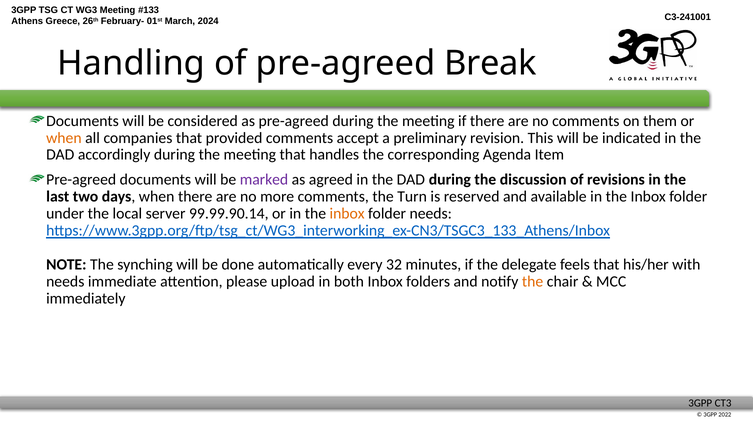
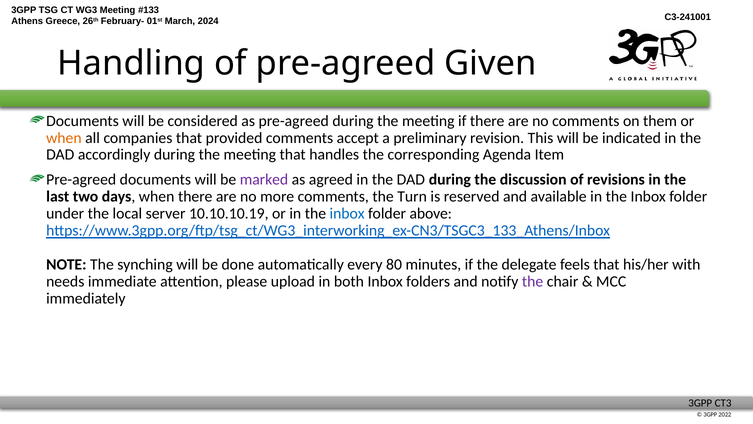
Break: Break -> Given
99.99.90.14: 99.99.90.14 -> 10.10.10.19
inbox at (347, 213) colour: orange -> blue
folder needs: needs -> above
32: 32 -> 80
the at (533, 281) colour: orange -> purple
